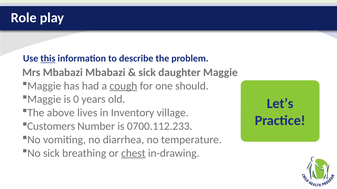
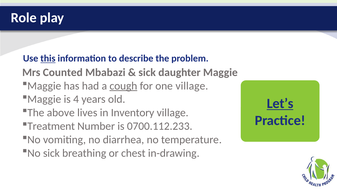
Mrs Mbabazi: Mbabazi -> Counted
one should: should -> village
0: 0 -> 4
Let’s underline: none -> present
Customers: Customers -> Treatment
chest underline: present -> none
